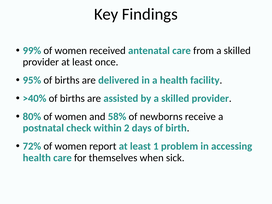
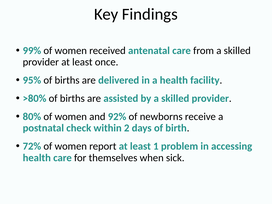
>40%: >40% -> >80%
58%: 58% -> 92%
